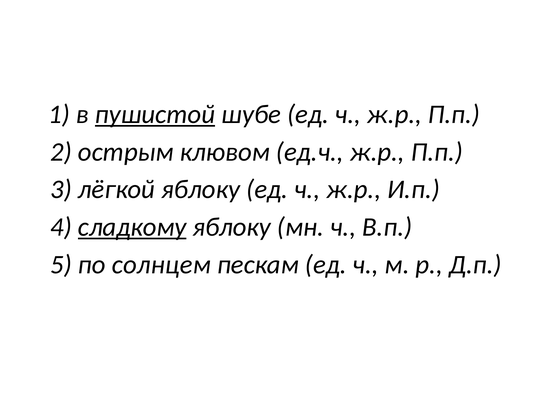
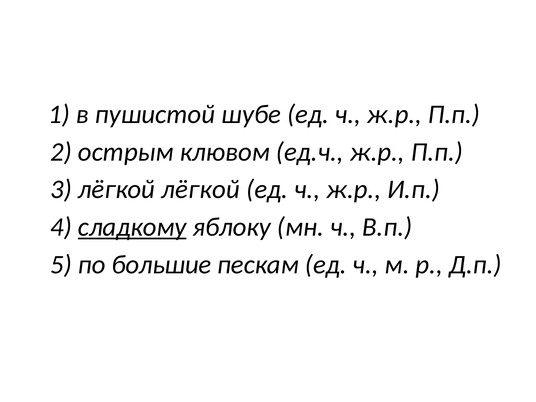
пушистой underline: present -> none
лёгкой яблоку: яблоку -> лёгкой
солнцем: солнцем -> большие
